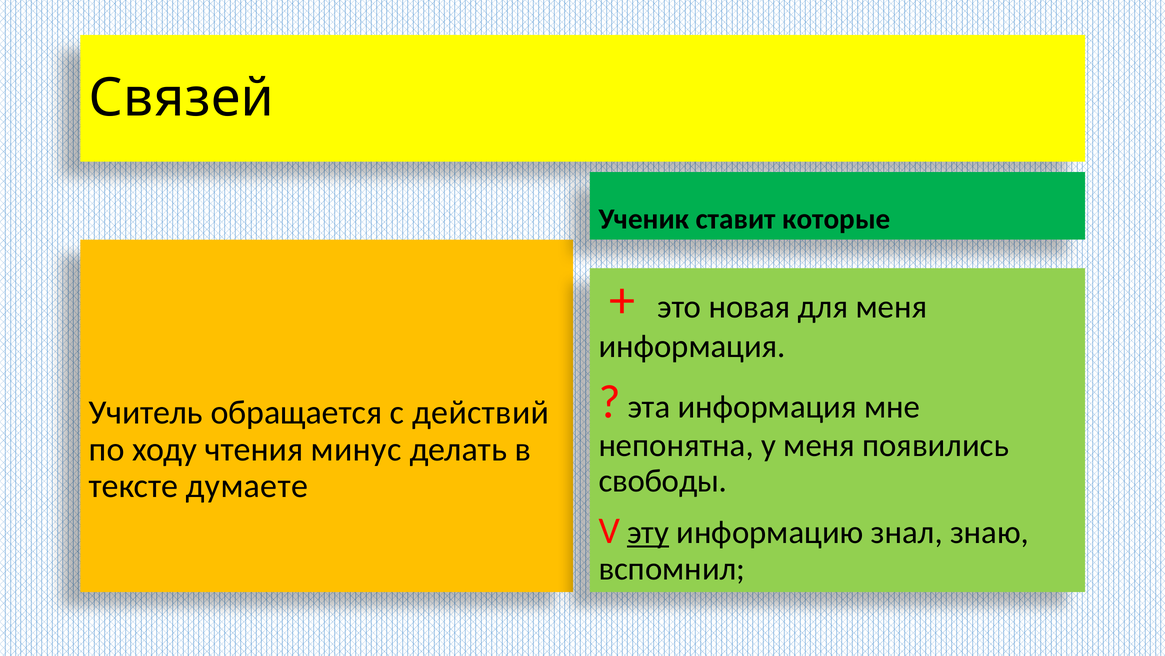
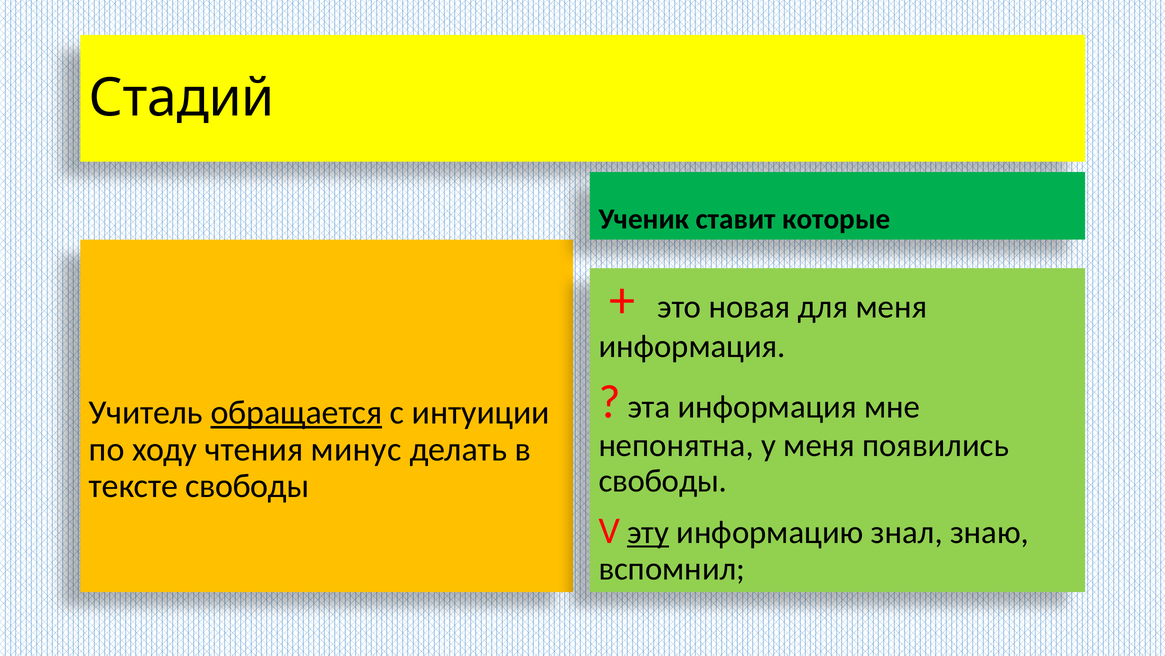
Связей: Связей -> Стадий
обращается underline: none -> present
действий: действий -> интуиции
тексте думаете: думаете -> свободы
